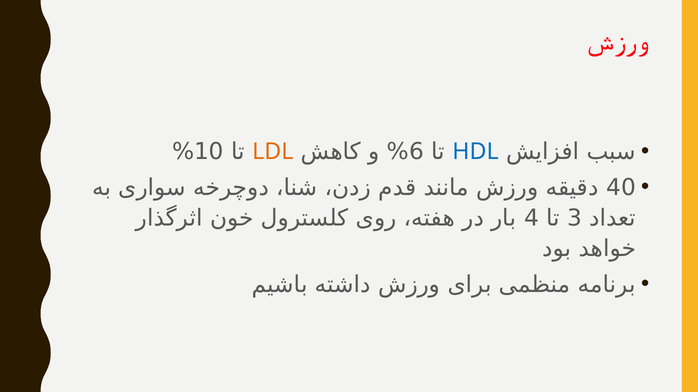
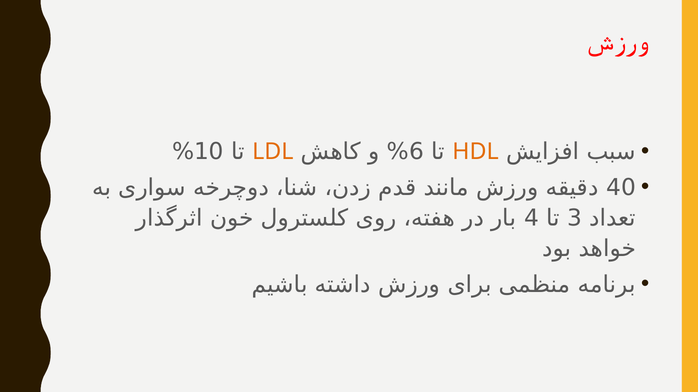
HDL colour: blue -> orange
